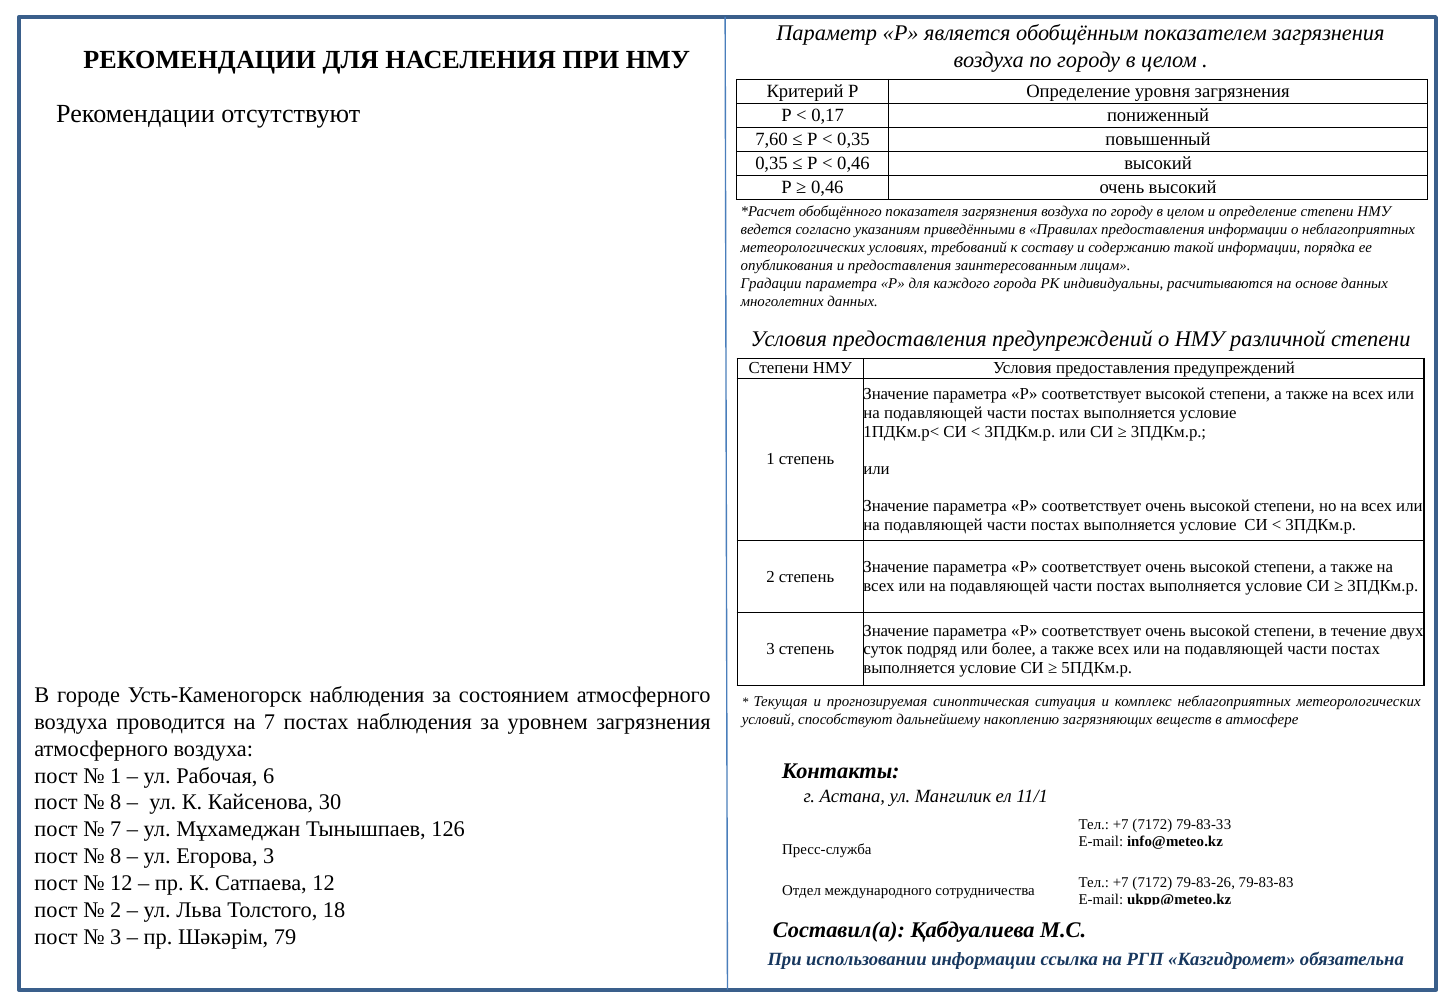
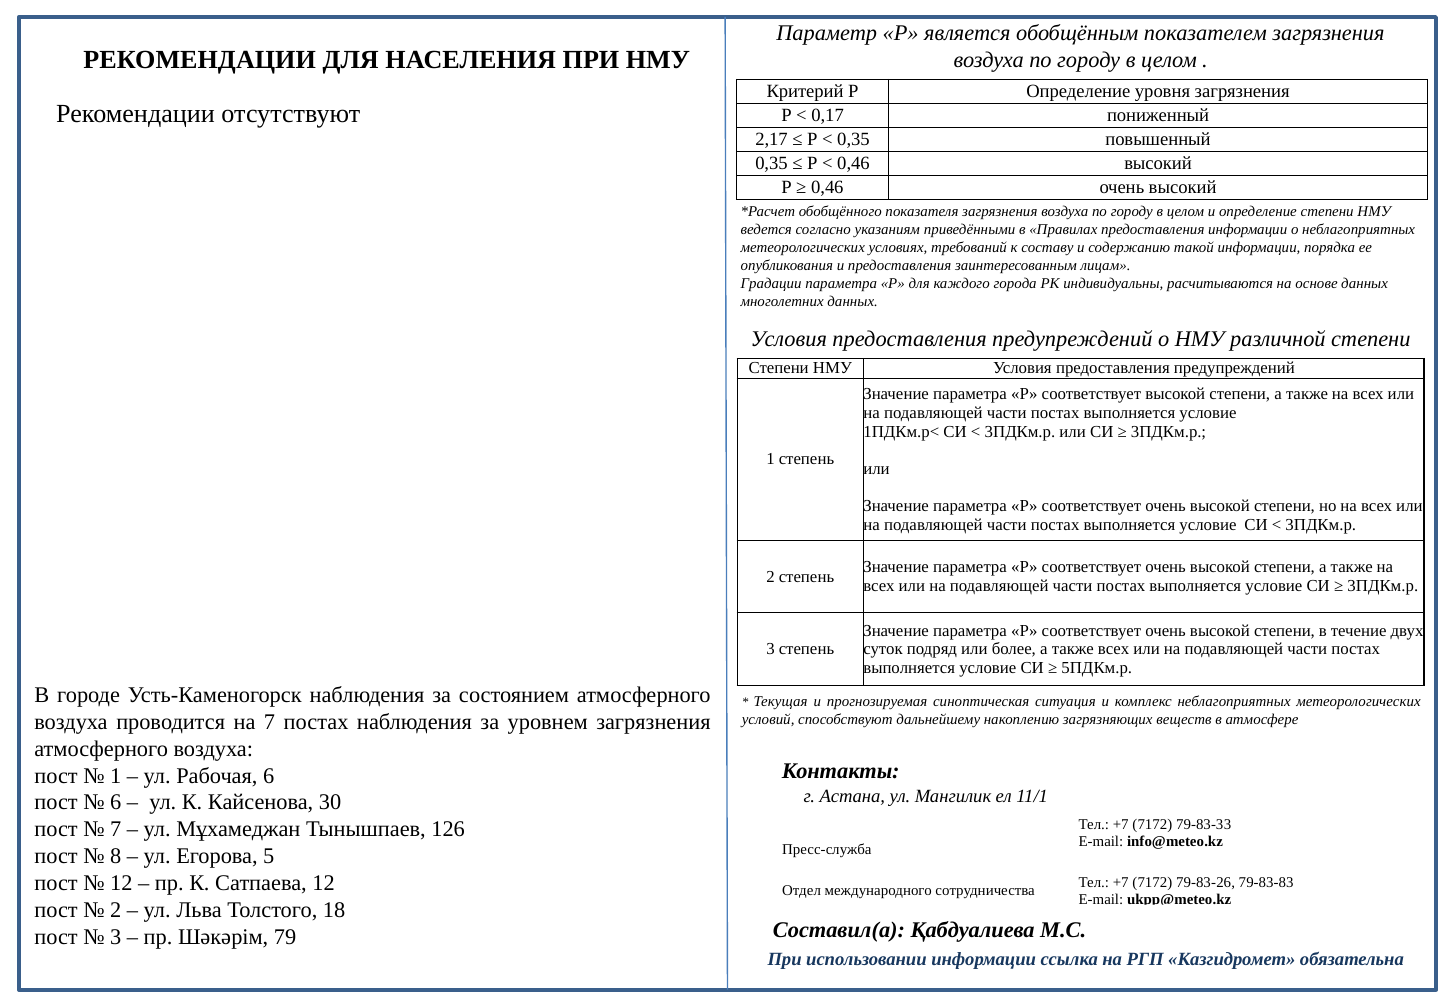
7,60: 7,60 -> 2,17
8 at (116, 803): 8 -> 6
Егорова 3: 3 -> 5
